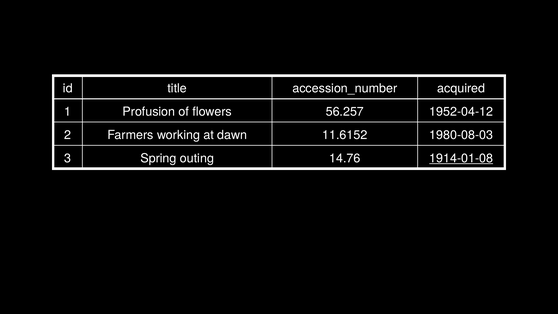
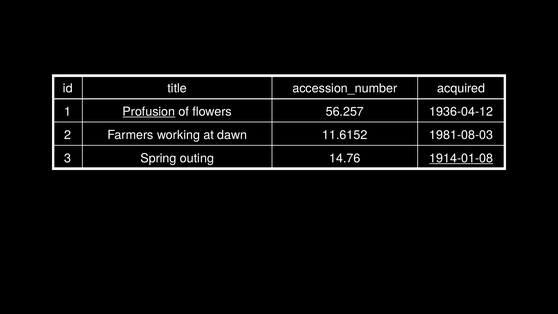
Profusion underline: none -> present
1952-04-12: 1952-04-12 -> 1936-04-12
1980-08-03: 1980-08-03 -> 1981-08-03
